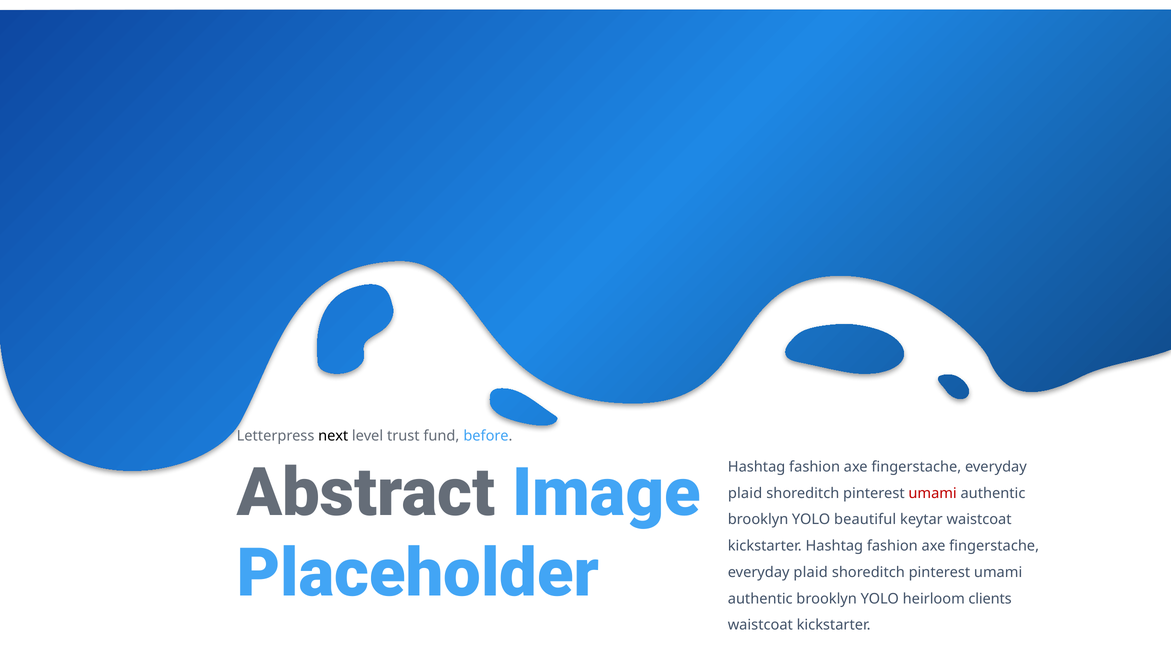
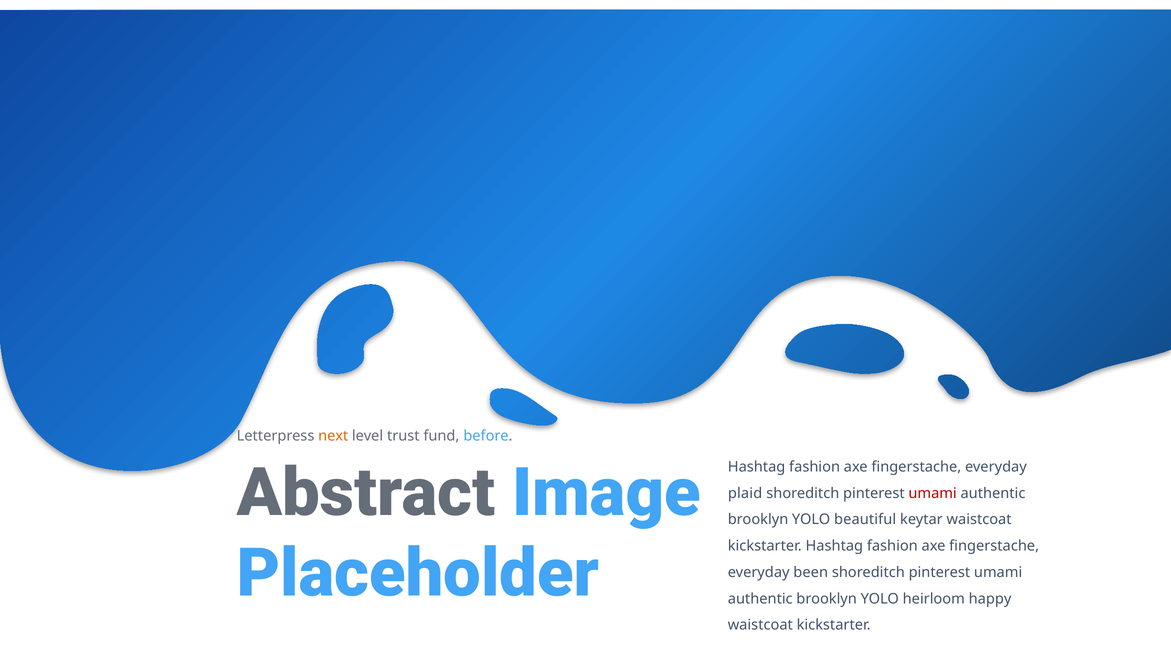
next colour: black -> orange
plaid at (811, 572): plaid -> been
clients: clients -> happy
